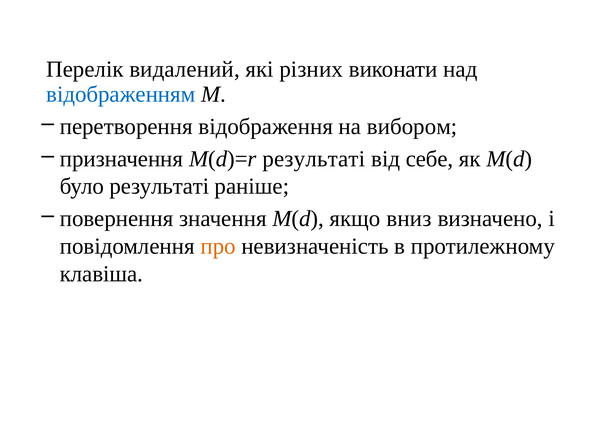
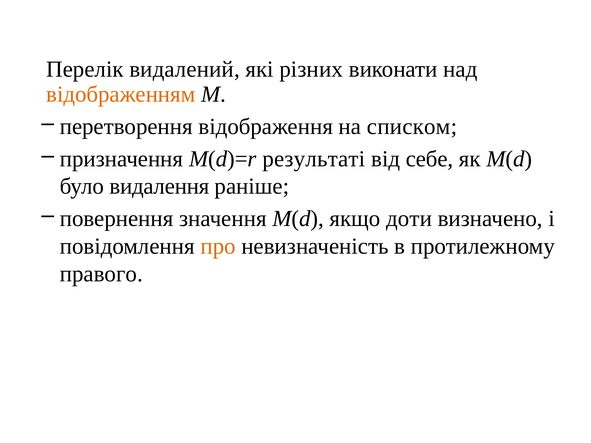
відображенням colour: blue -> orange
вибором: вибором -> списком
було результаті: результаті -> видалення
вниз: вниз -> доти
клавіша: клавіша -> правого
